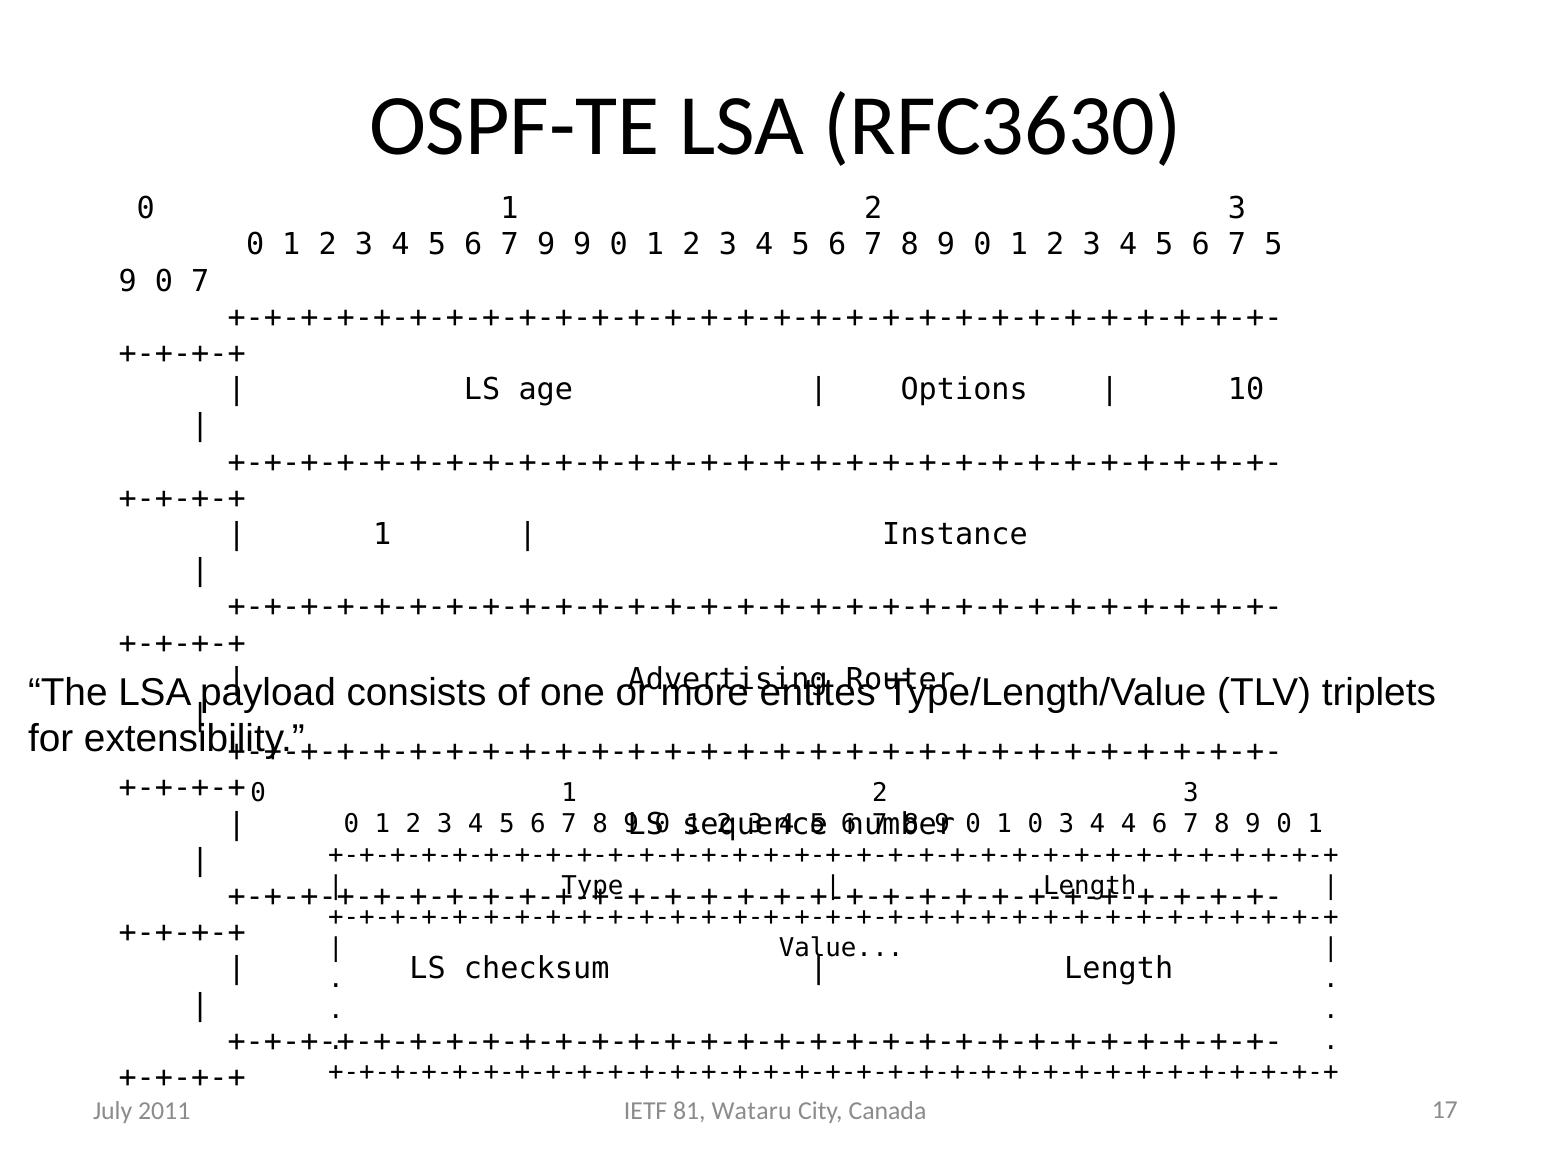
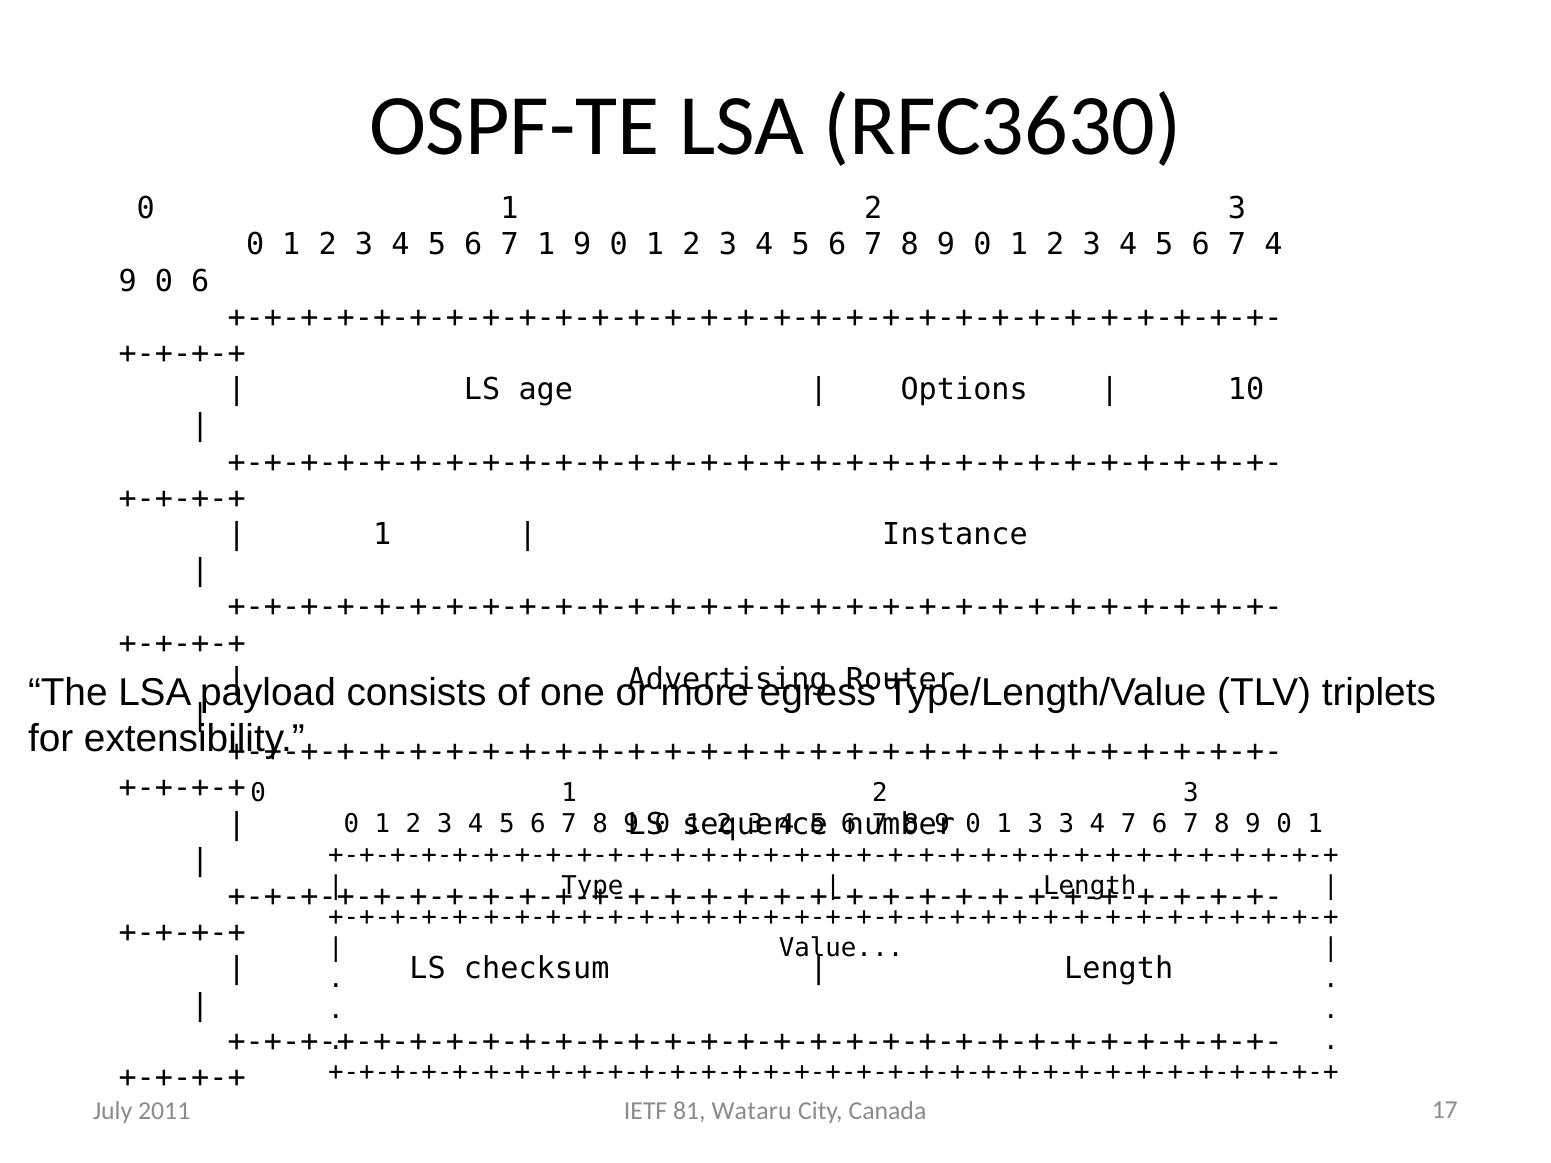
7 9: 9 -> 1
7 5: 5 -> 4
0 7: 7 -> 6
entites: entites -> egress
1 0: 0 -> 3
4 4: 4 -> 7
